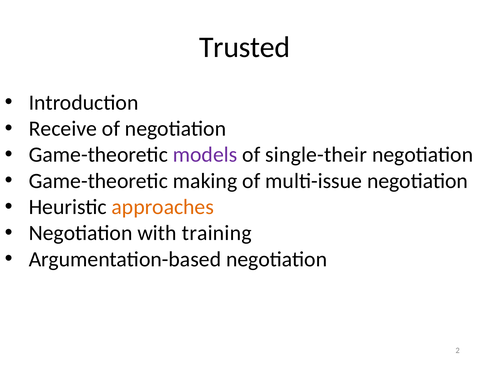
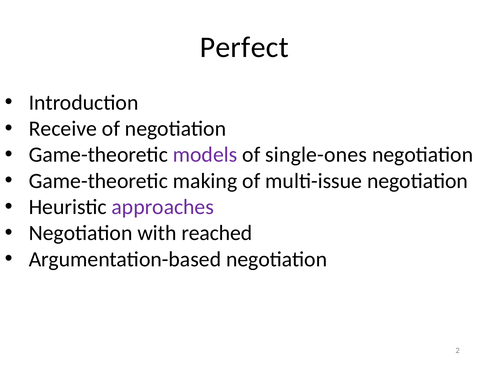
Trusted: Trusted -> Perfect
single-their: single-their -> single-ones
approaches colour: orange -> purple
training: training -> reached
